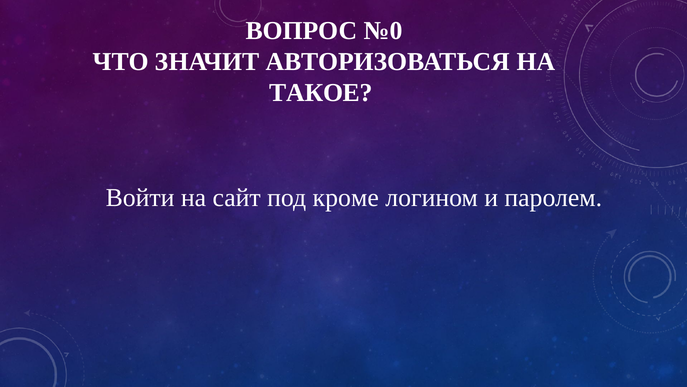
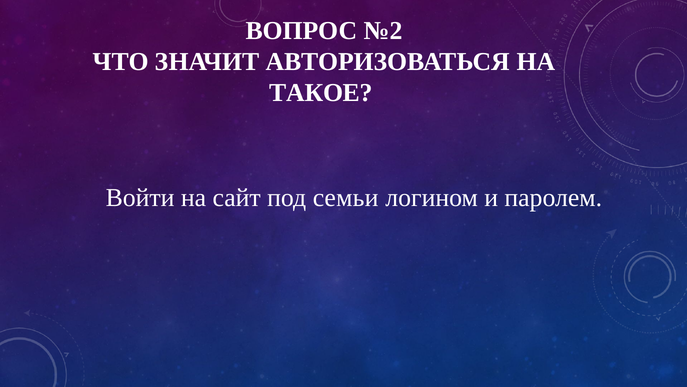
№0: №0 -> №2
кроме: кроме -> семьи
